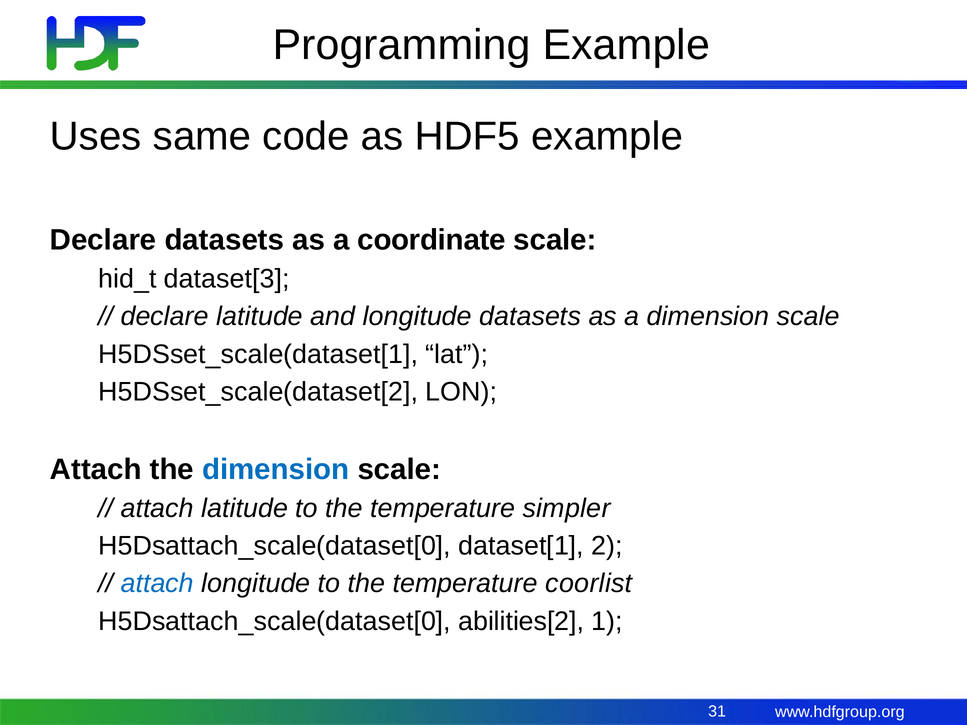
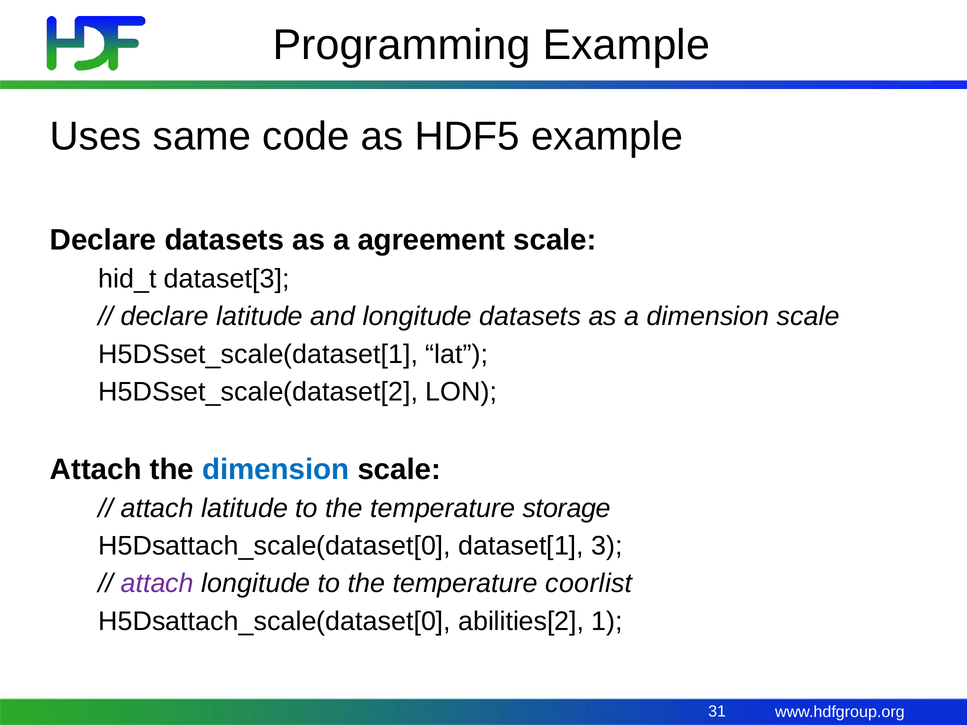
coordinate: coordinate -> agreement
simpler: simpler -> storage
2: 2 -> 3
attach at (157, 584) colour: blue -> purple
